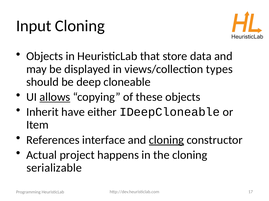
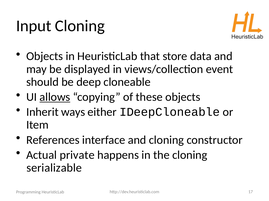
types: types -> event
have: have -> ways
cloning at (166, 140) underline: present -> none
project: project -> private
